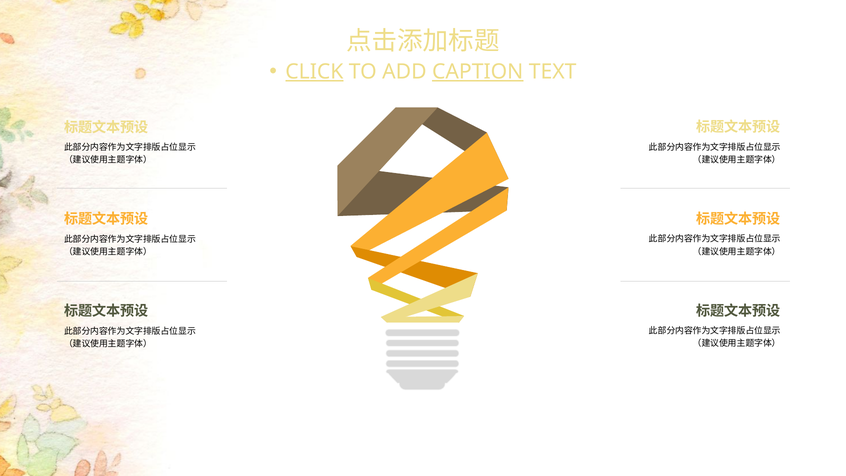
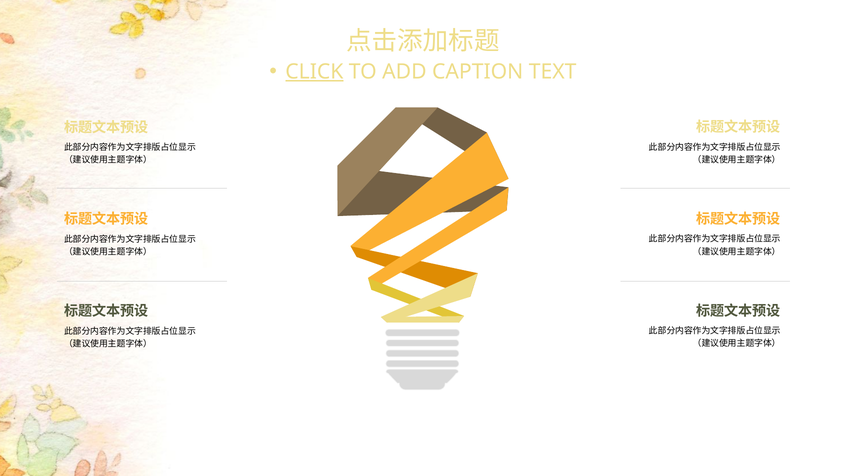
CAPTION underline: present -> none
